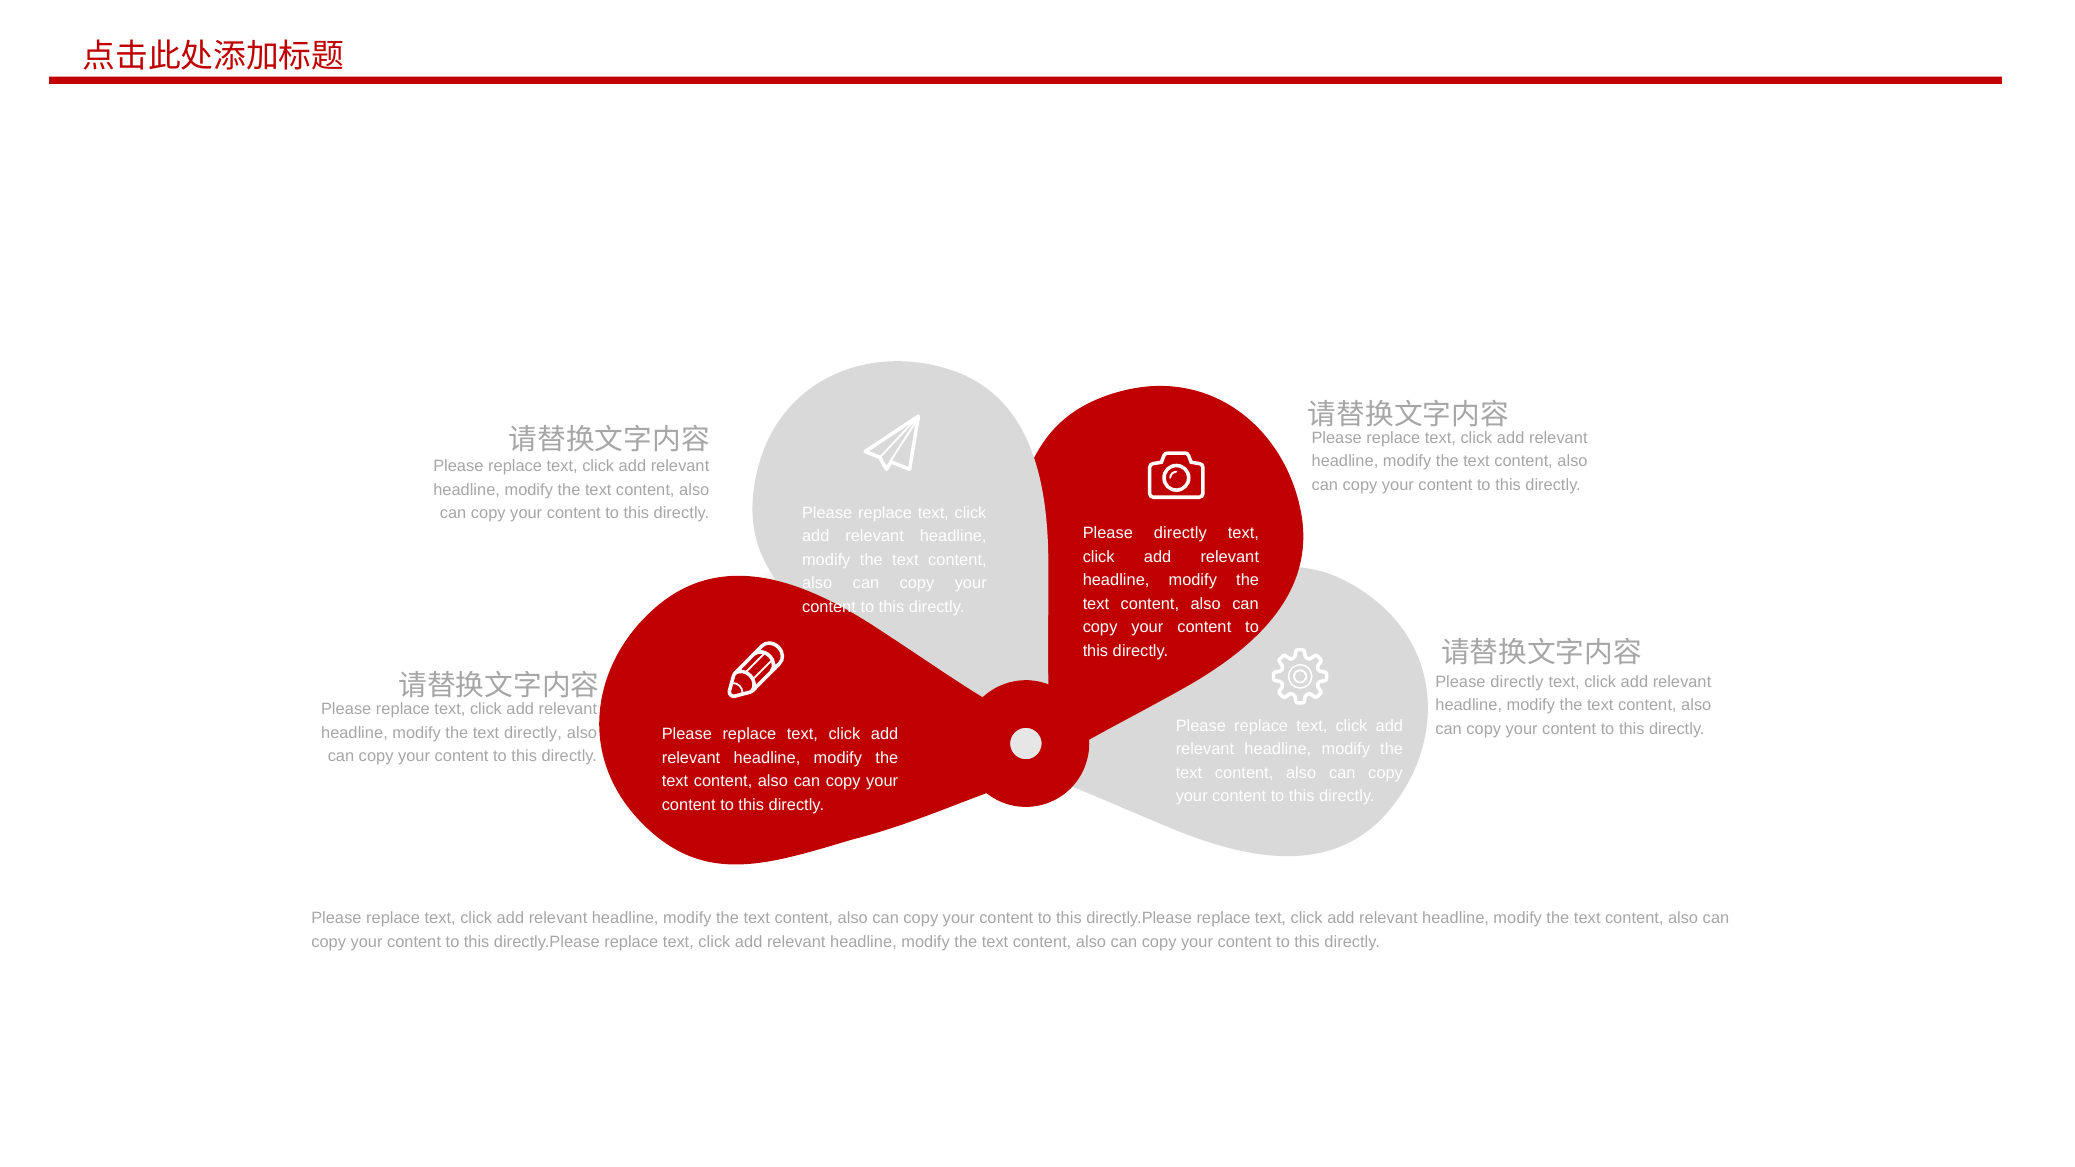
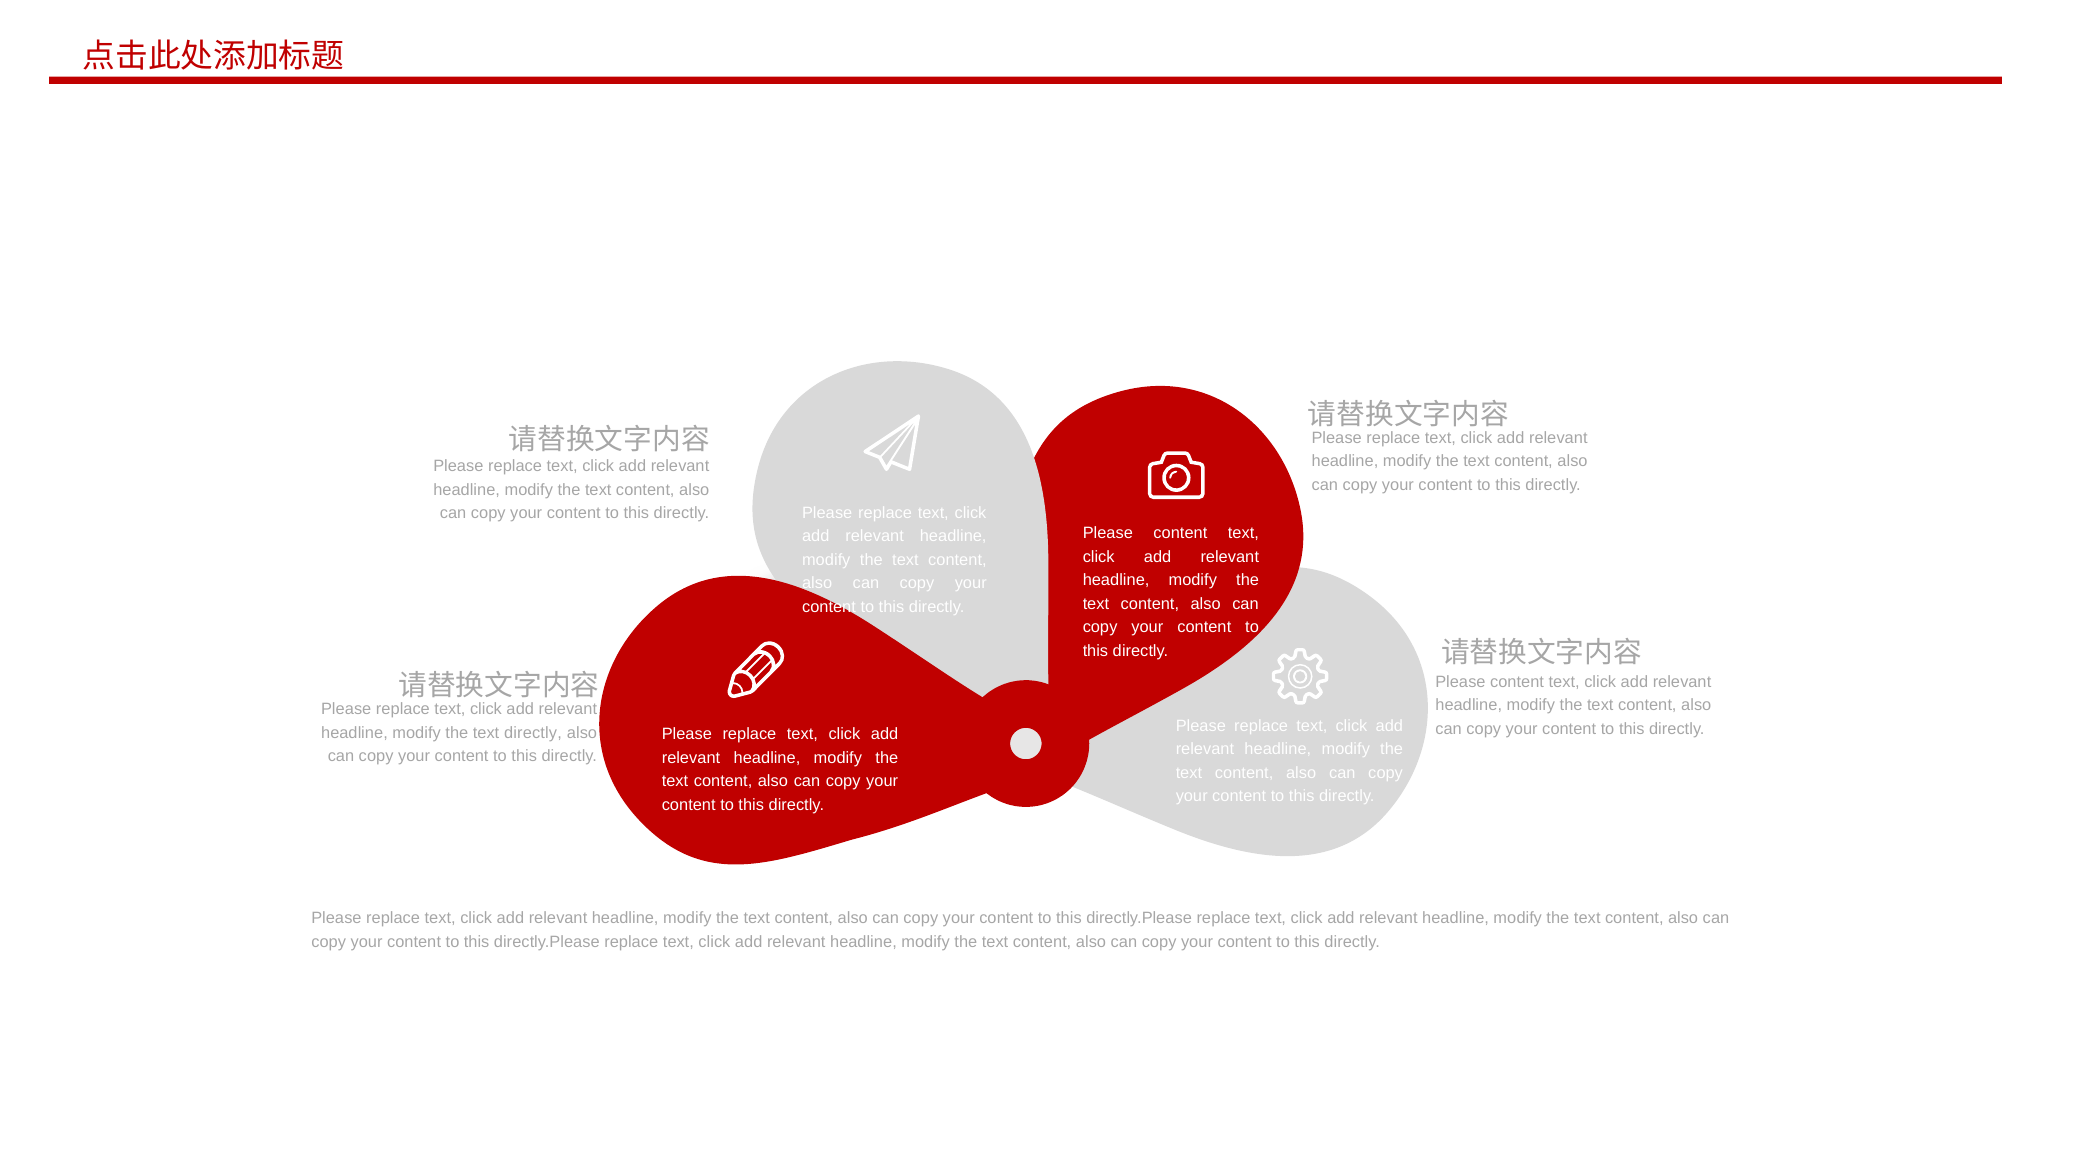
directly at (1180, 534): directly -> content
directly at (1517, 682): directly -> content
